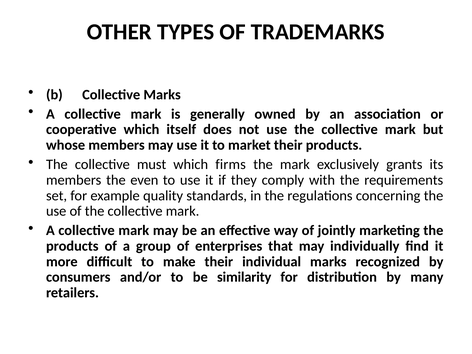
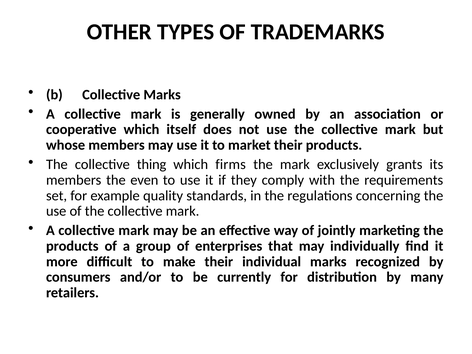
must: must -> thing
similarity: similarity -> currently
